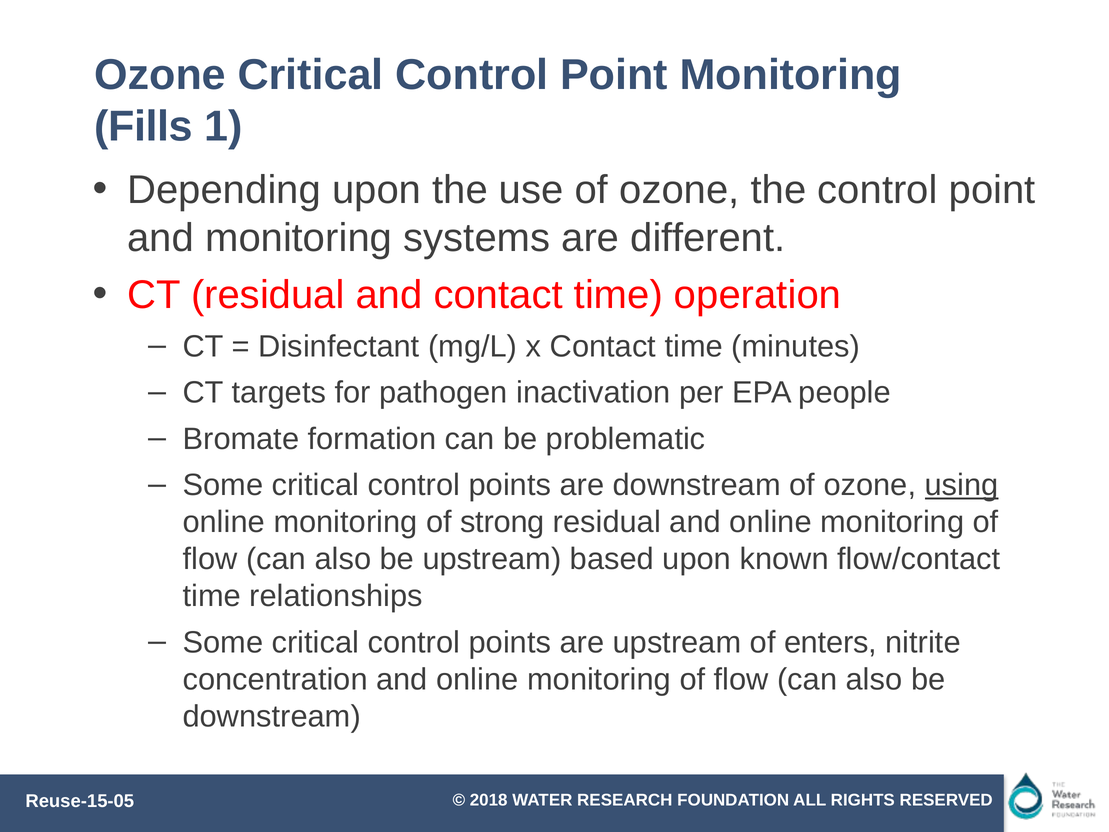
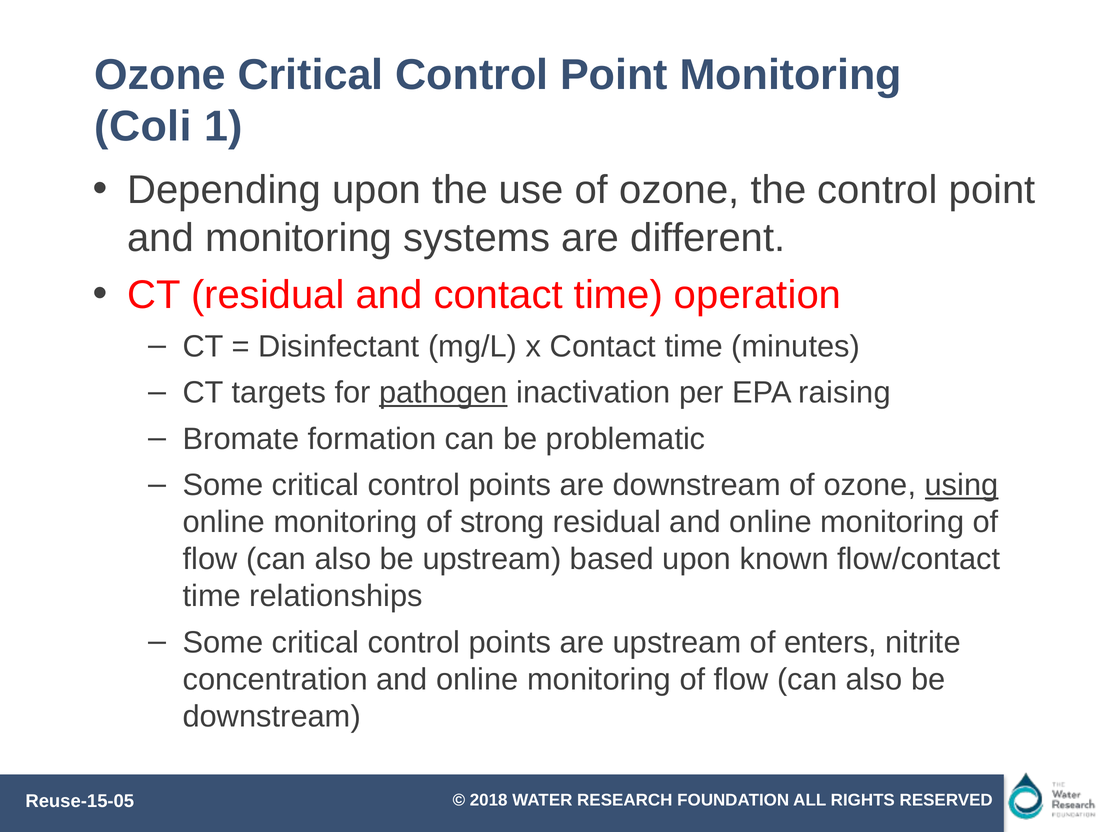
Fills: Fills -> Coli
pathogen underline: none -> present
people: people -> raising
